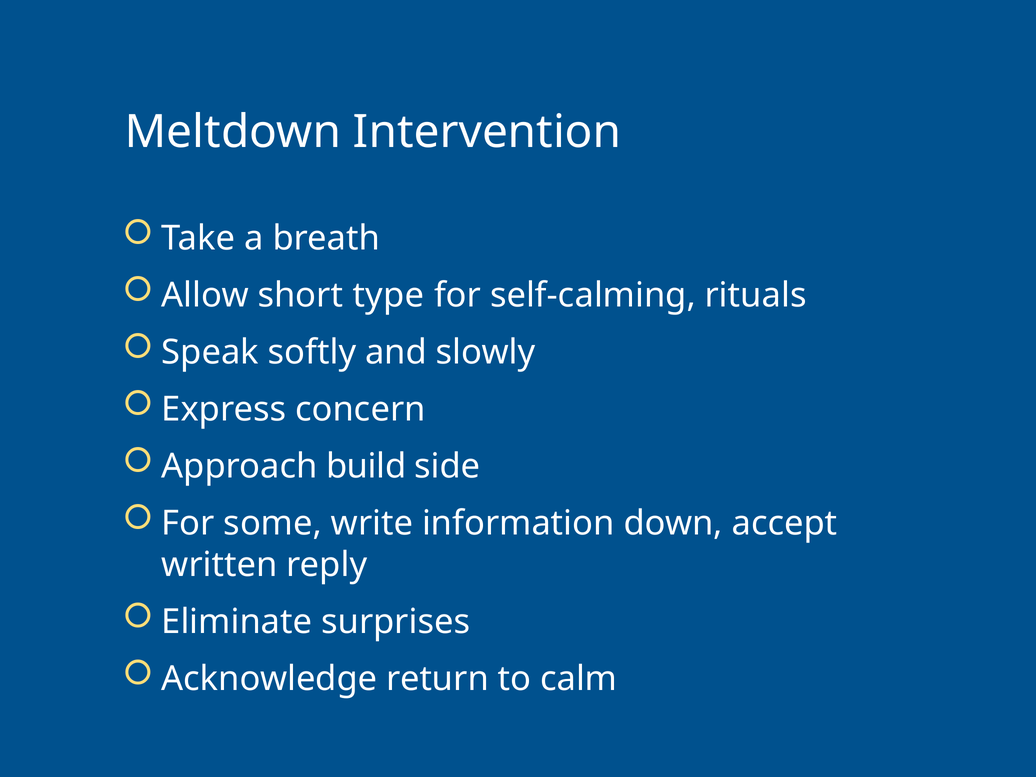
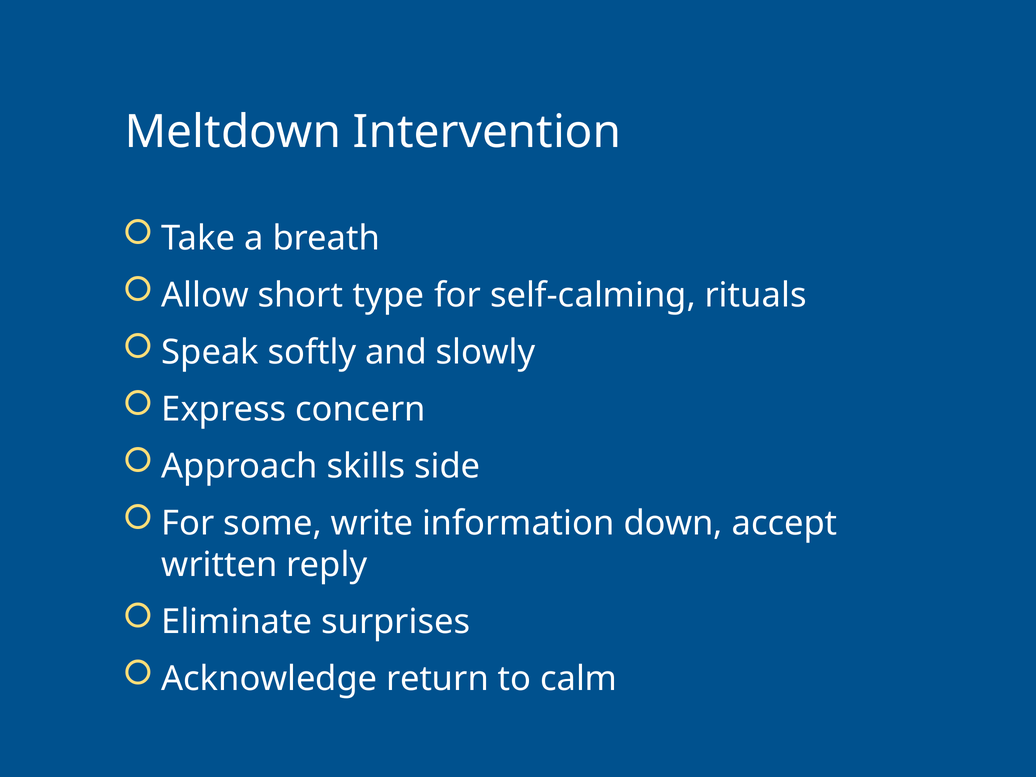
build: build -> skills
